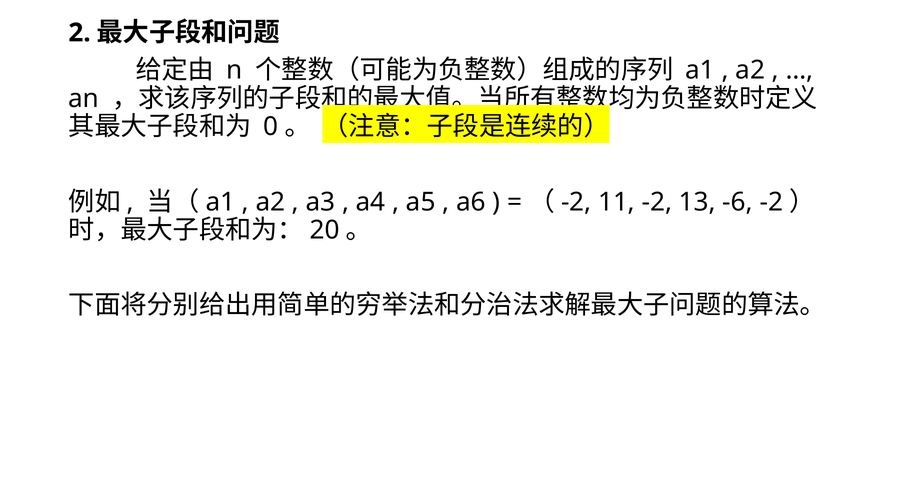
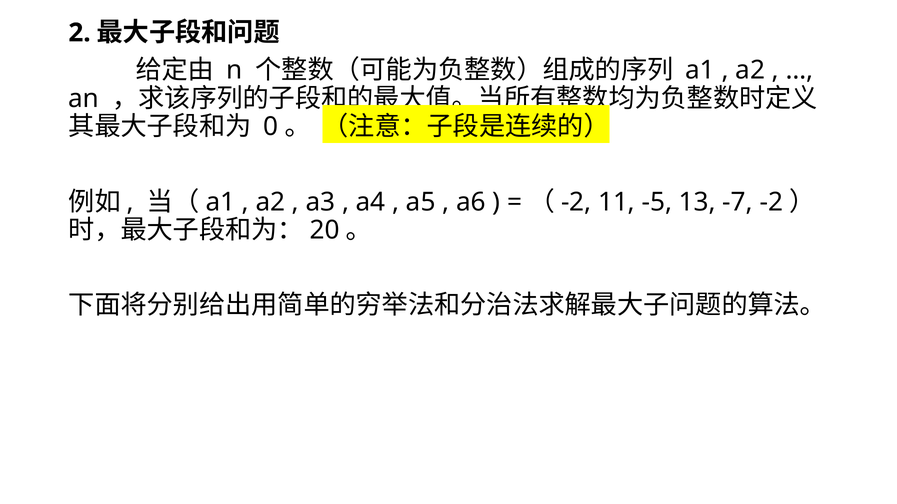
11 -2: -2 -> -5
-6: -6 -> -7
